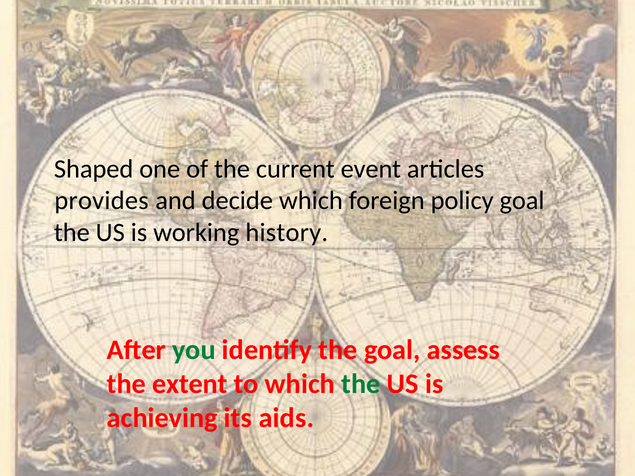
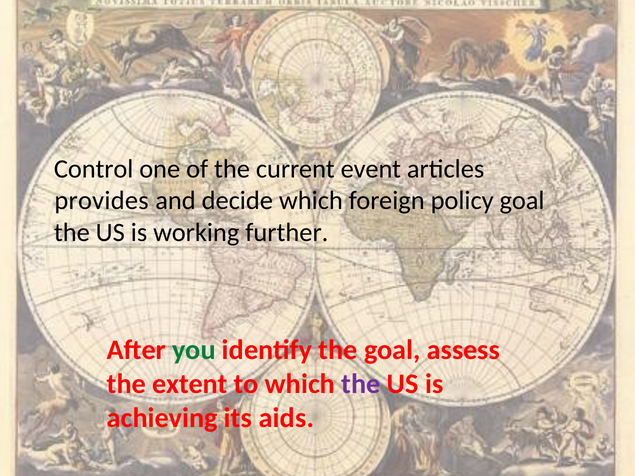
Shaped: Shaped -> Control
history: history -> further
the at (361, 384) colour: green -> purple
